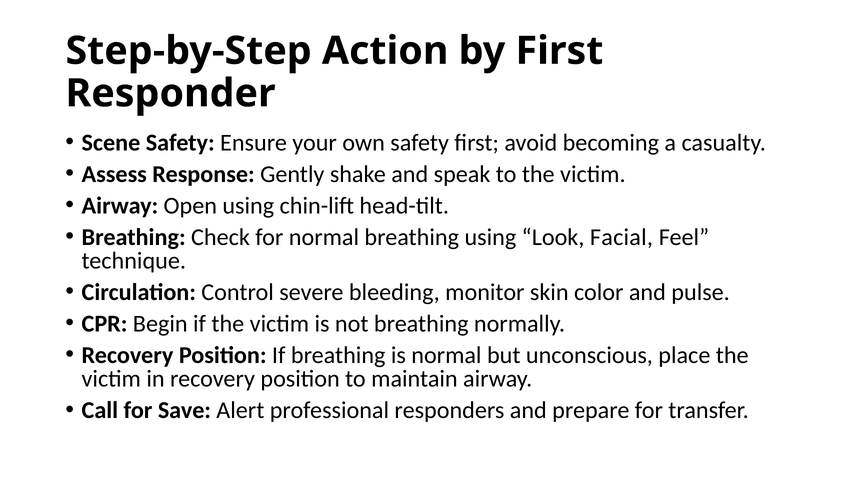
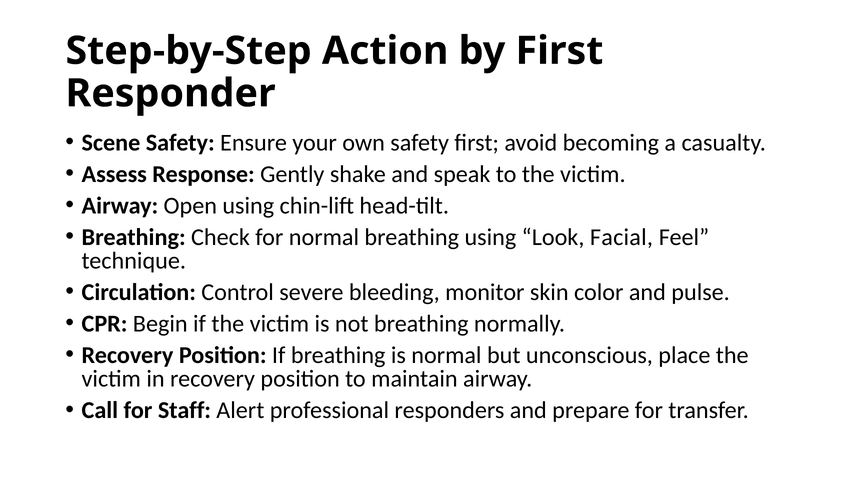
Save: Save -> Staff
